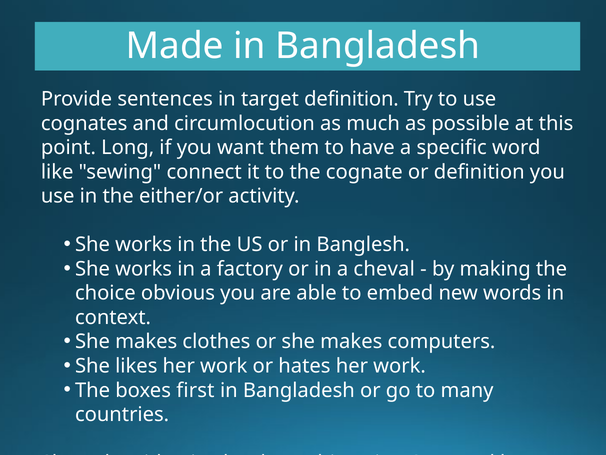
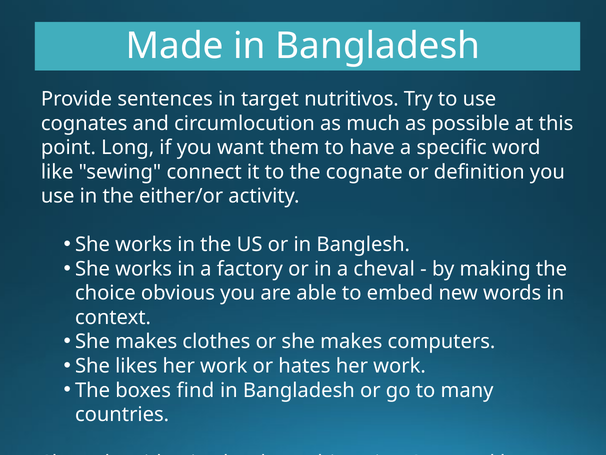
target definition: definition -> nutritivos
first: first -> find
